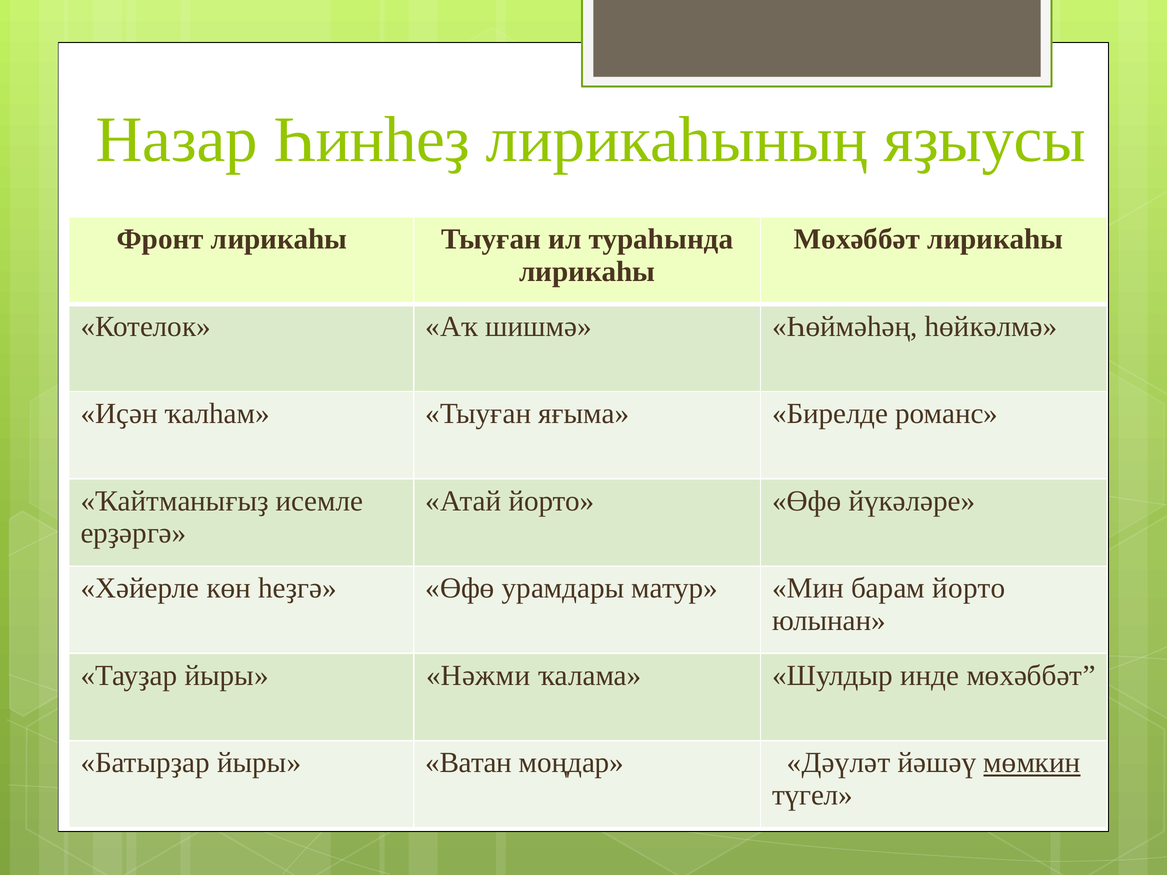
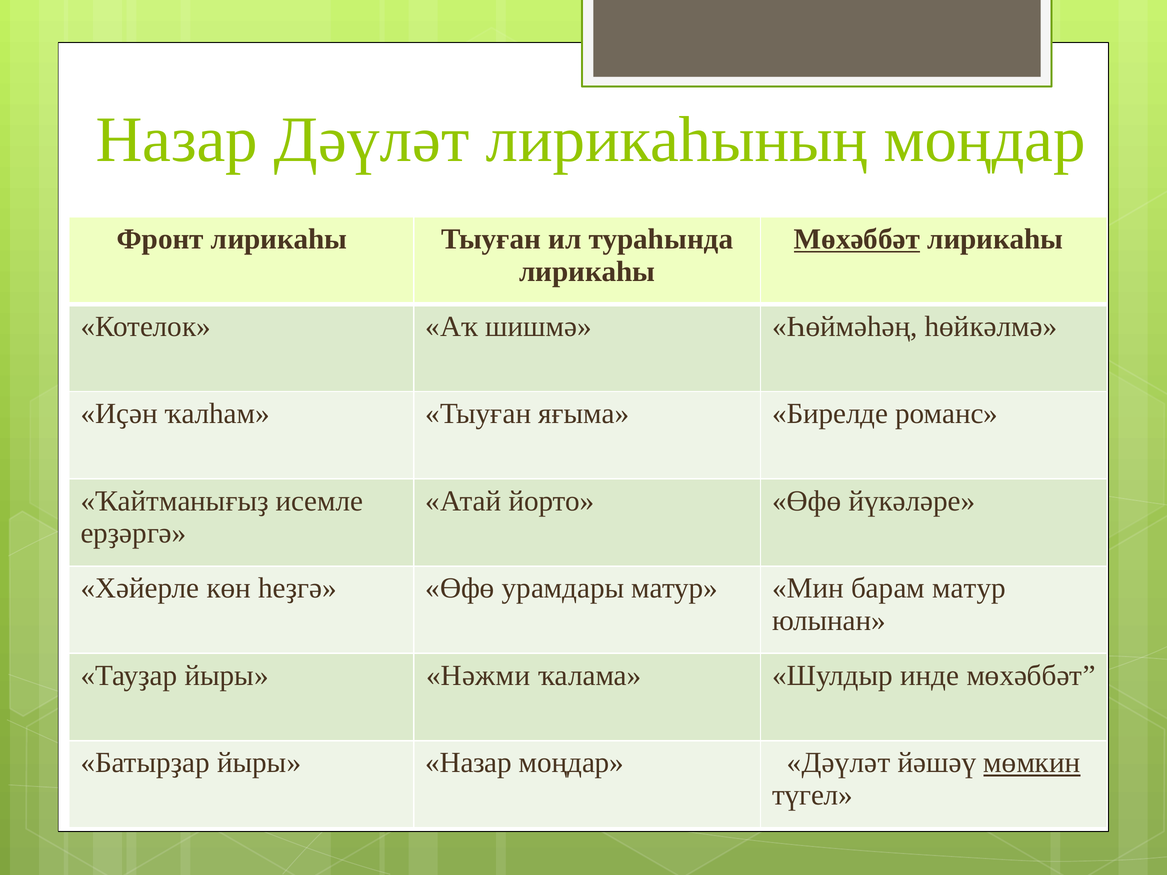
Назар Һинһеҙ: Һинһеҙ -> Дәүләт
лирикаһының яҙыусы: яҙыусы -> моңдар
Мөхәббәт at (857, 239) underline: none -> present
барам йорто: йорто -> матур
йыры Ватан: Ватан -> Назар
